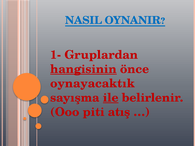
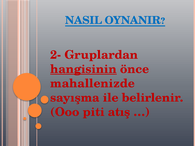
1-: 1- -> 2-
oynayacaktık: oynayacaktık -> mahallenizde
ile underline: present -> none
